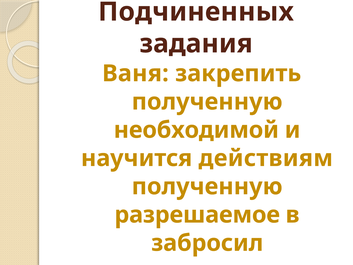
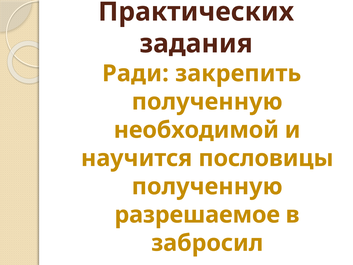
Подчиненных at (196, 12): Подчиненных -> Практических
Ваня: Ваня -> Ради
действиям: действиям -> пословицы
